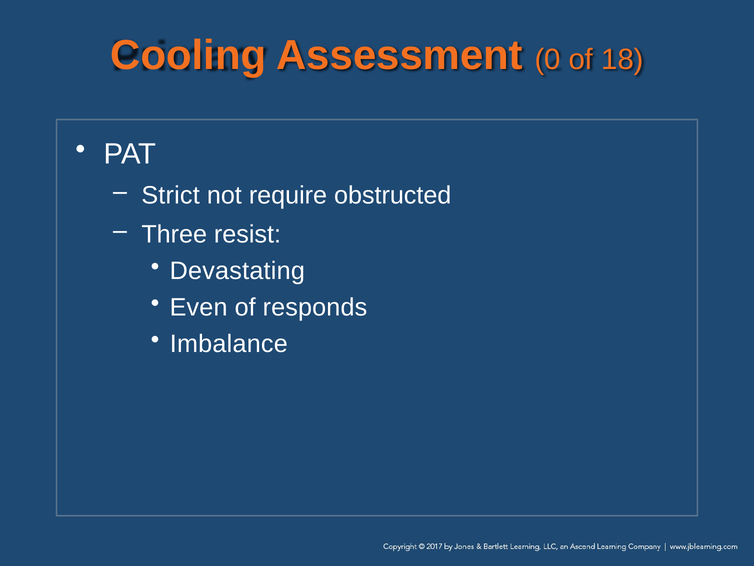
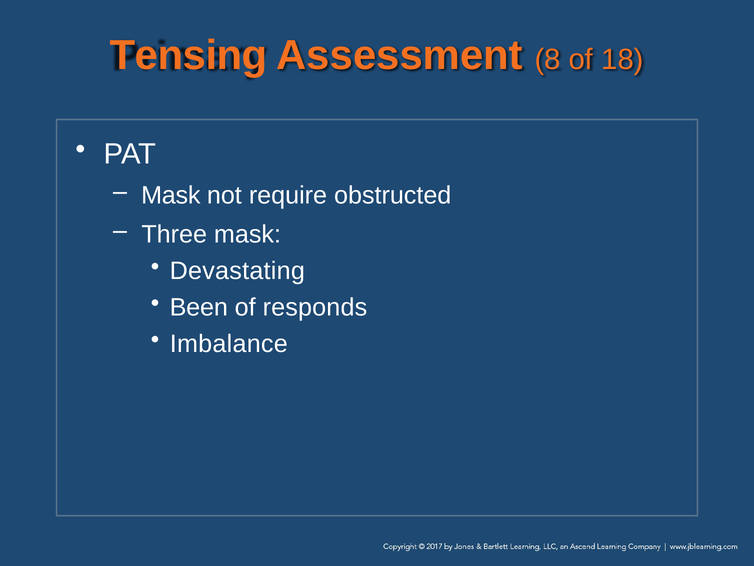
Cooling: Cooling -> Tensing
0: 0 -> 8
Strict at (171, 195): Strict -> Mask
Three resist: resist -> mask
Even: Even -> Been
